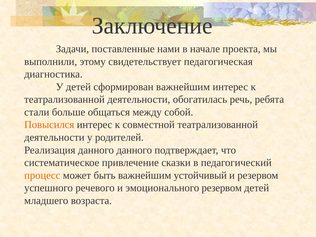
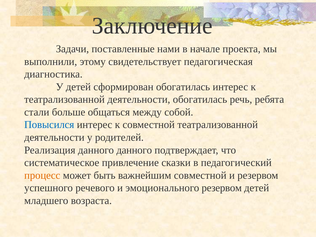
сформирован важнейшим: важнейшим -> обогатилась
Повысился colour: orange -> blue
важнейшим устойчивый: устойчивый -> совместной
